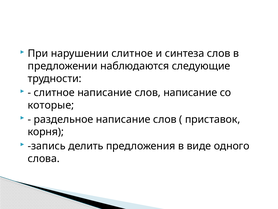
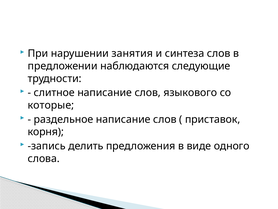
нарушении слитное: слитное -> занятия
слов написание: написание -> языкового
